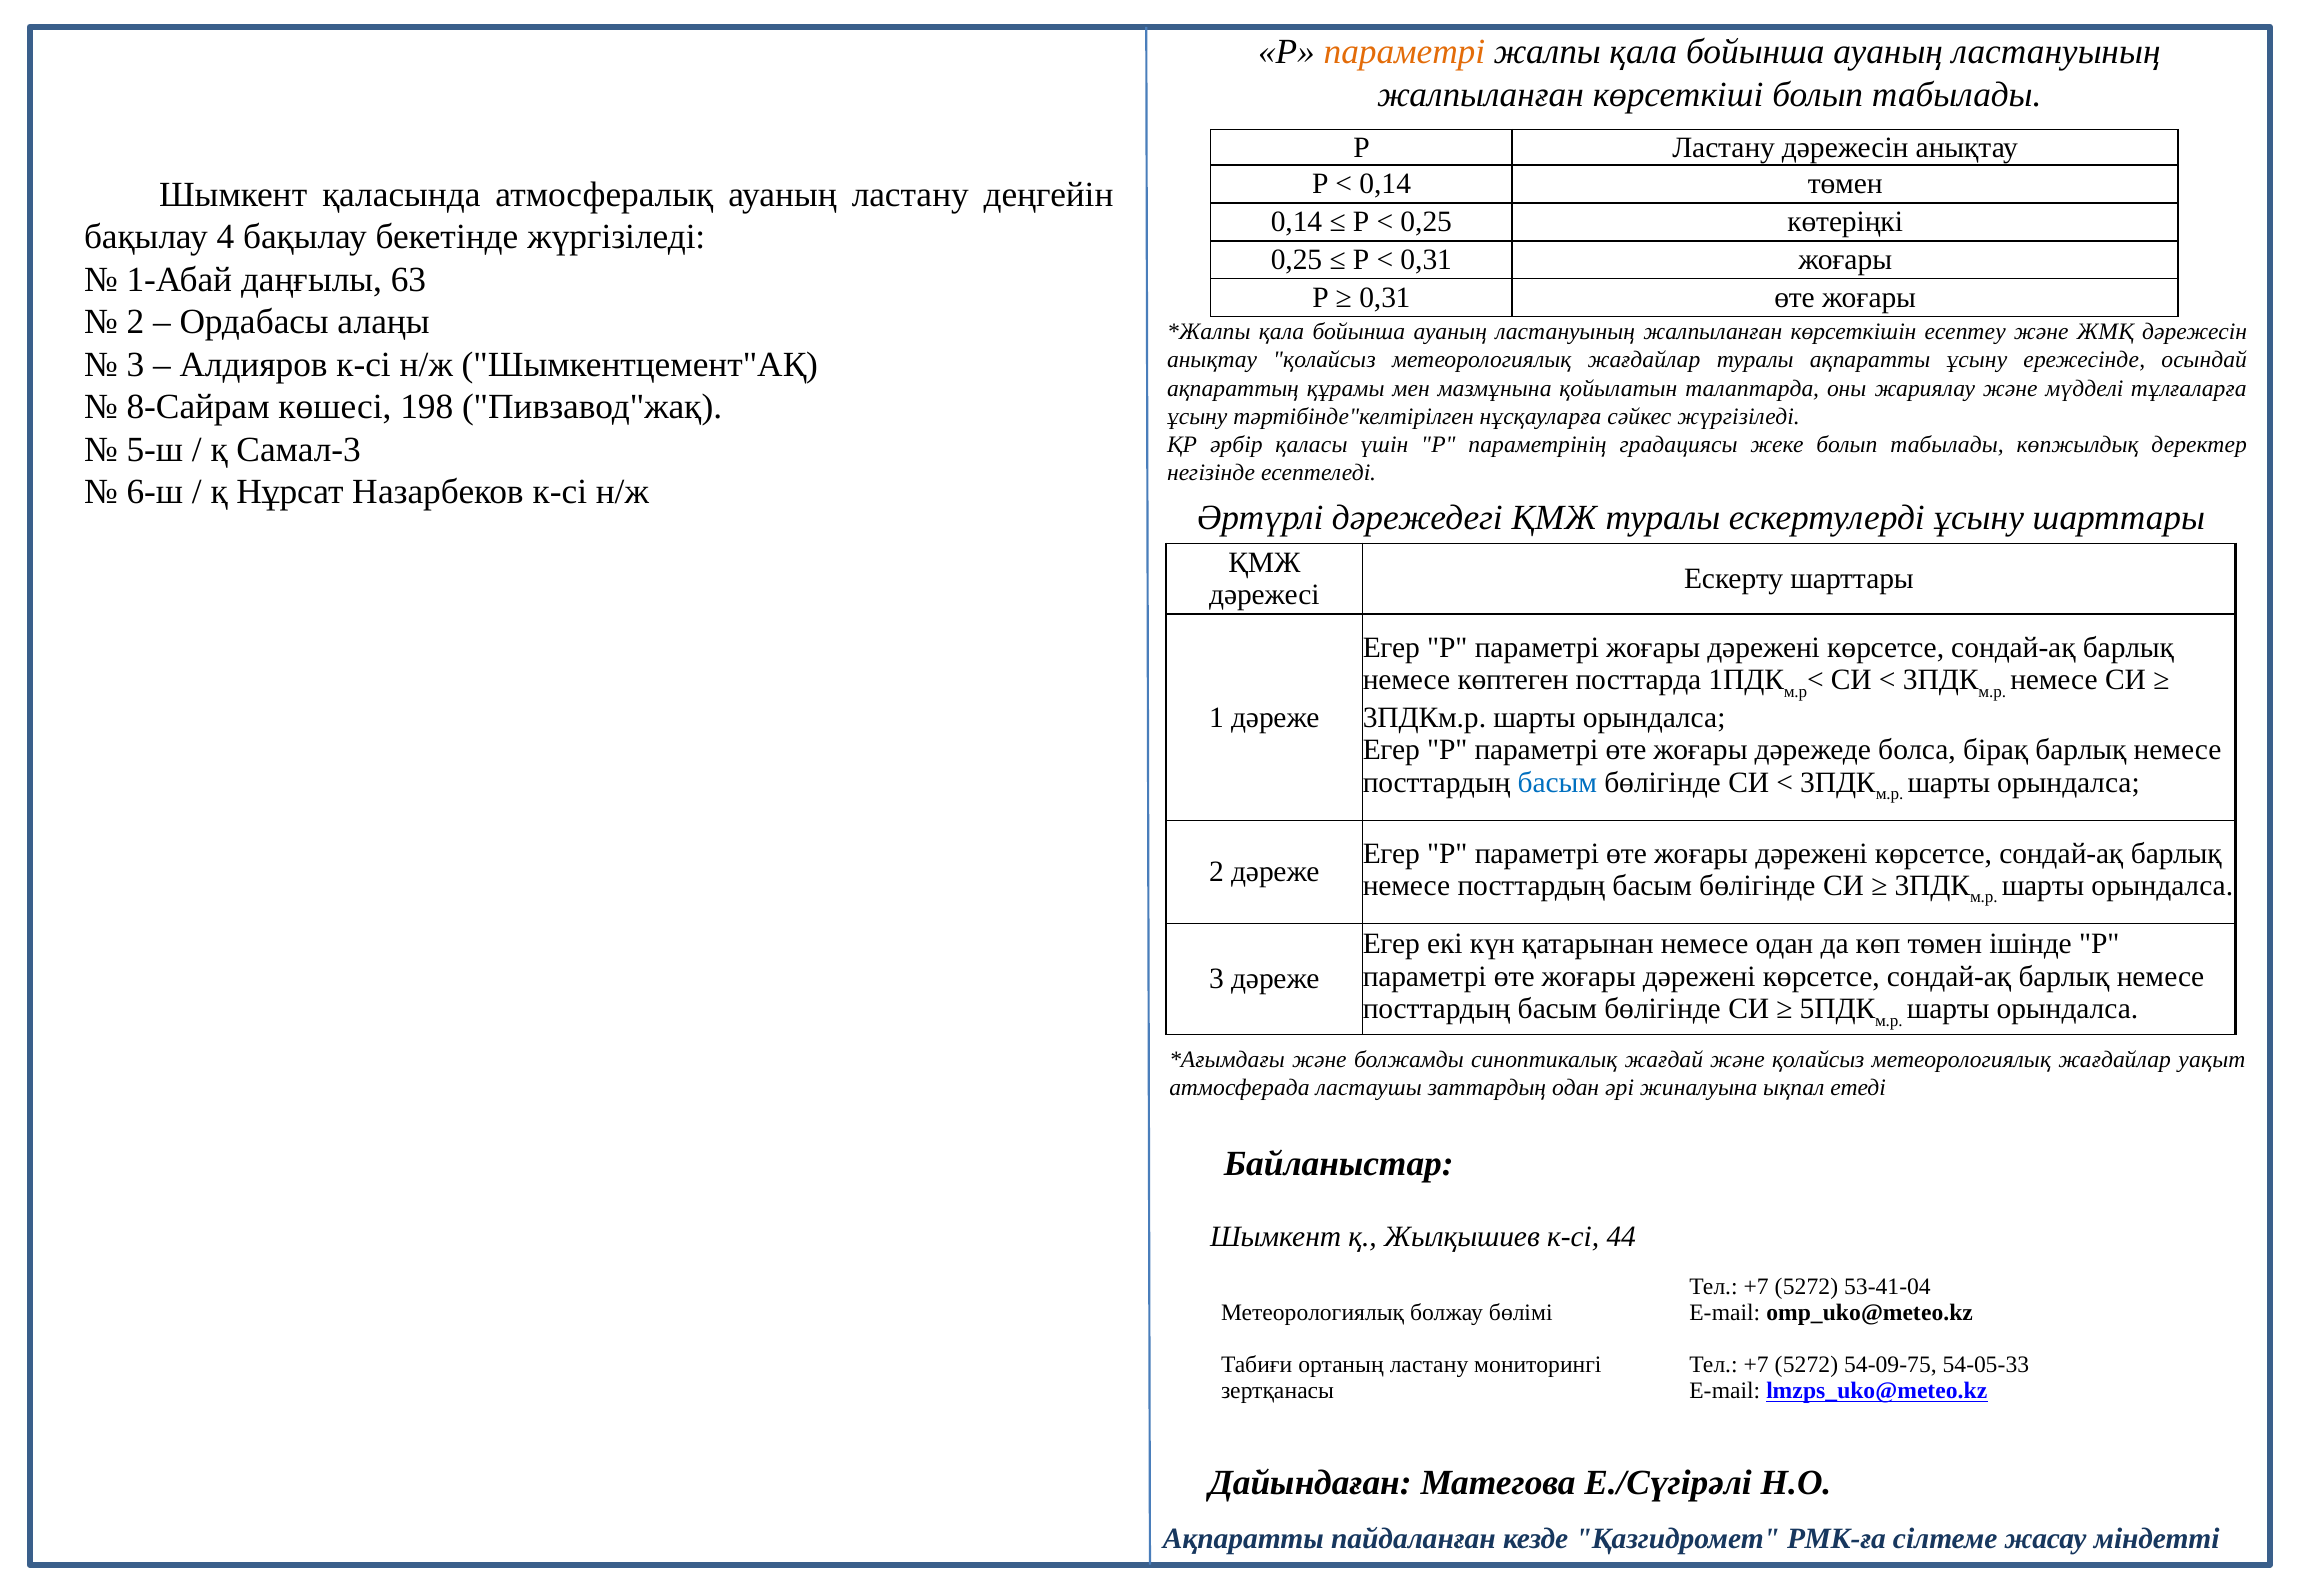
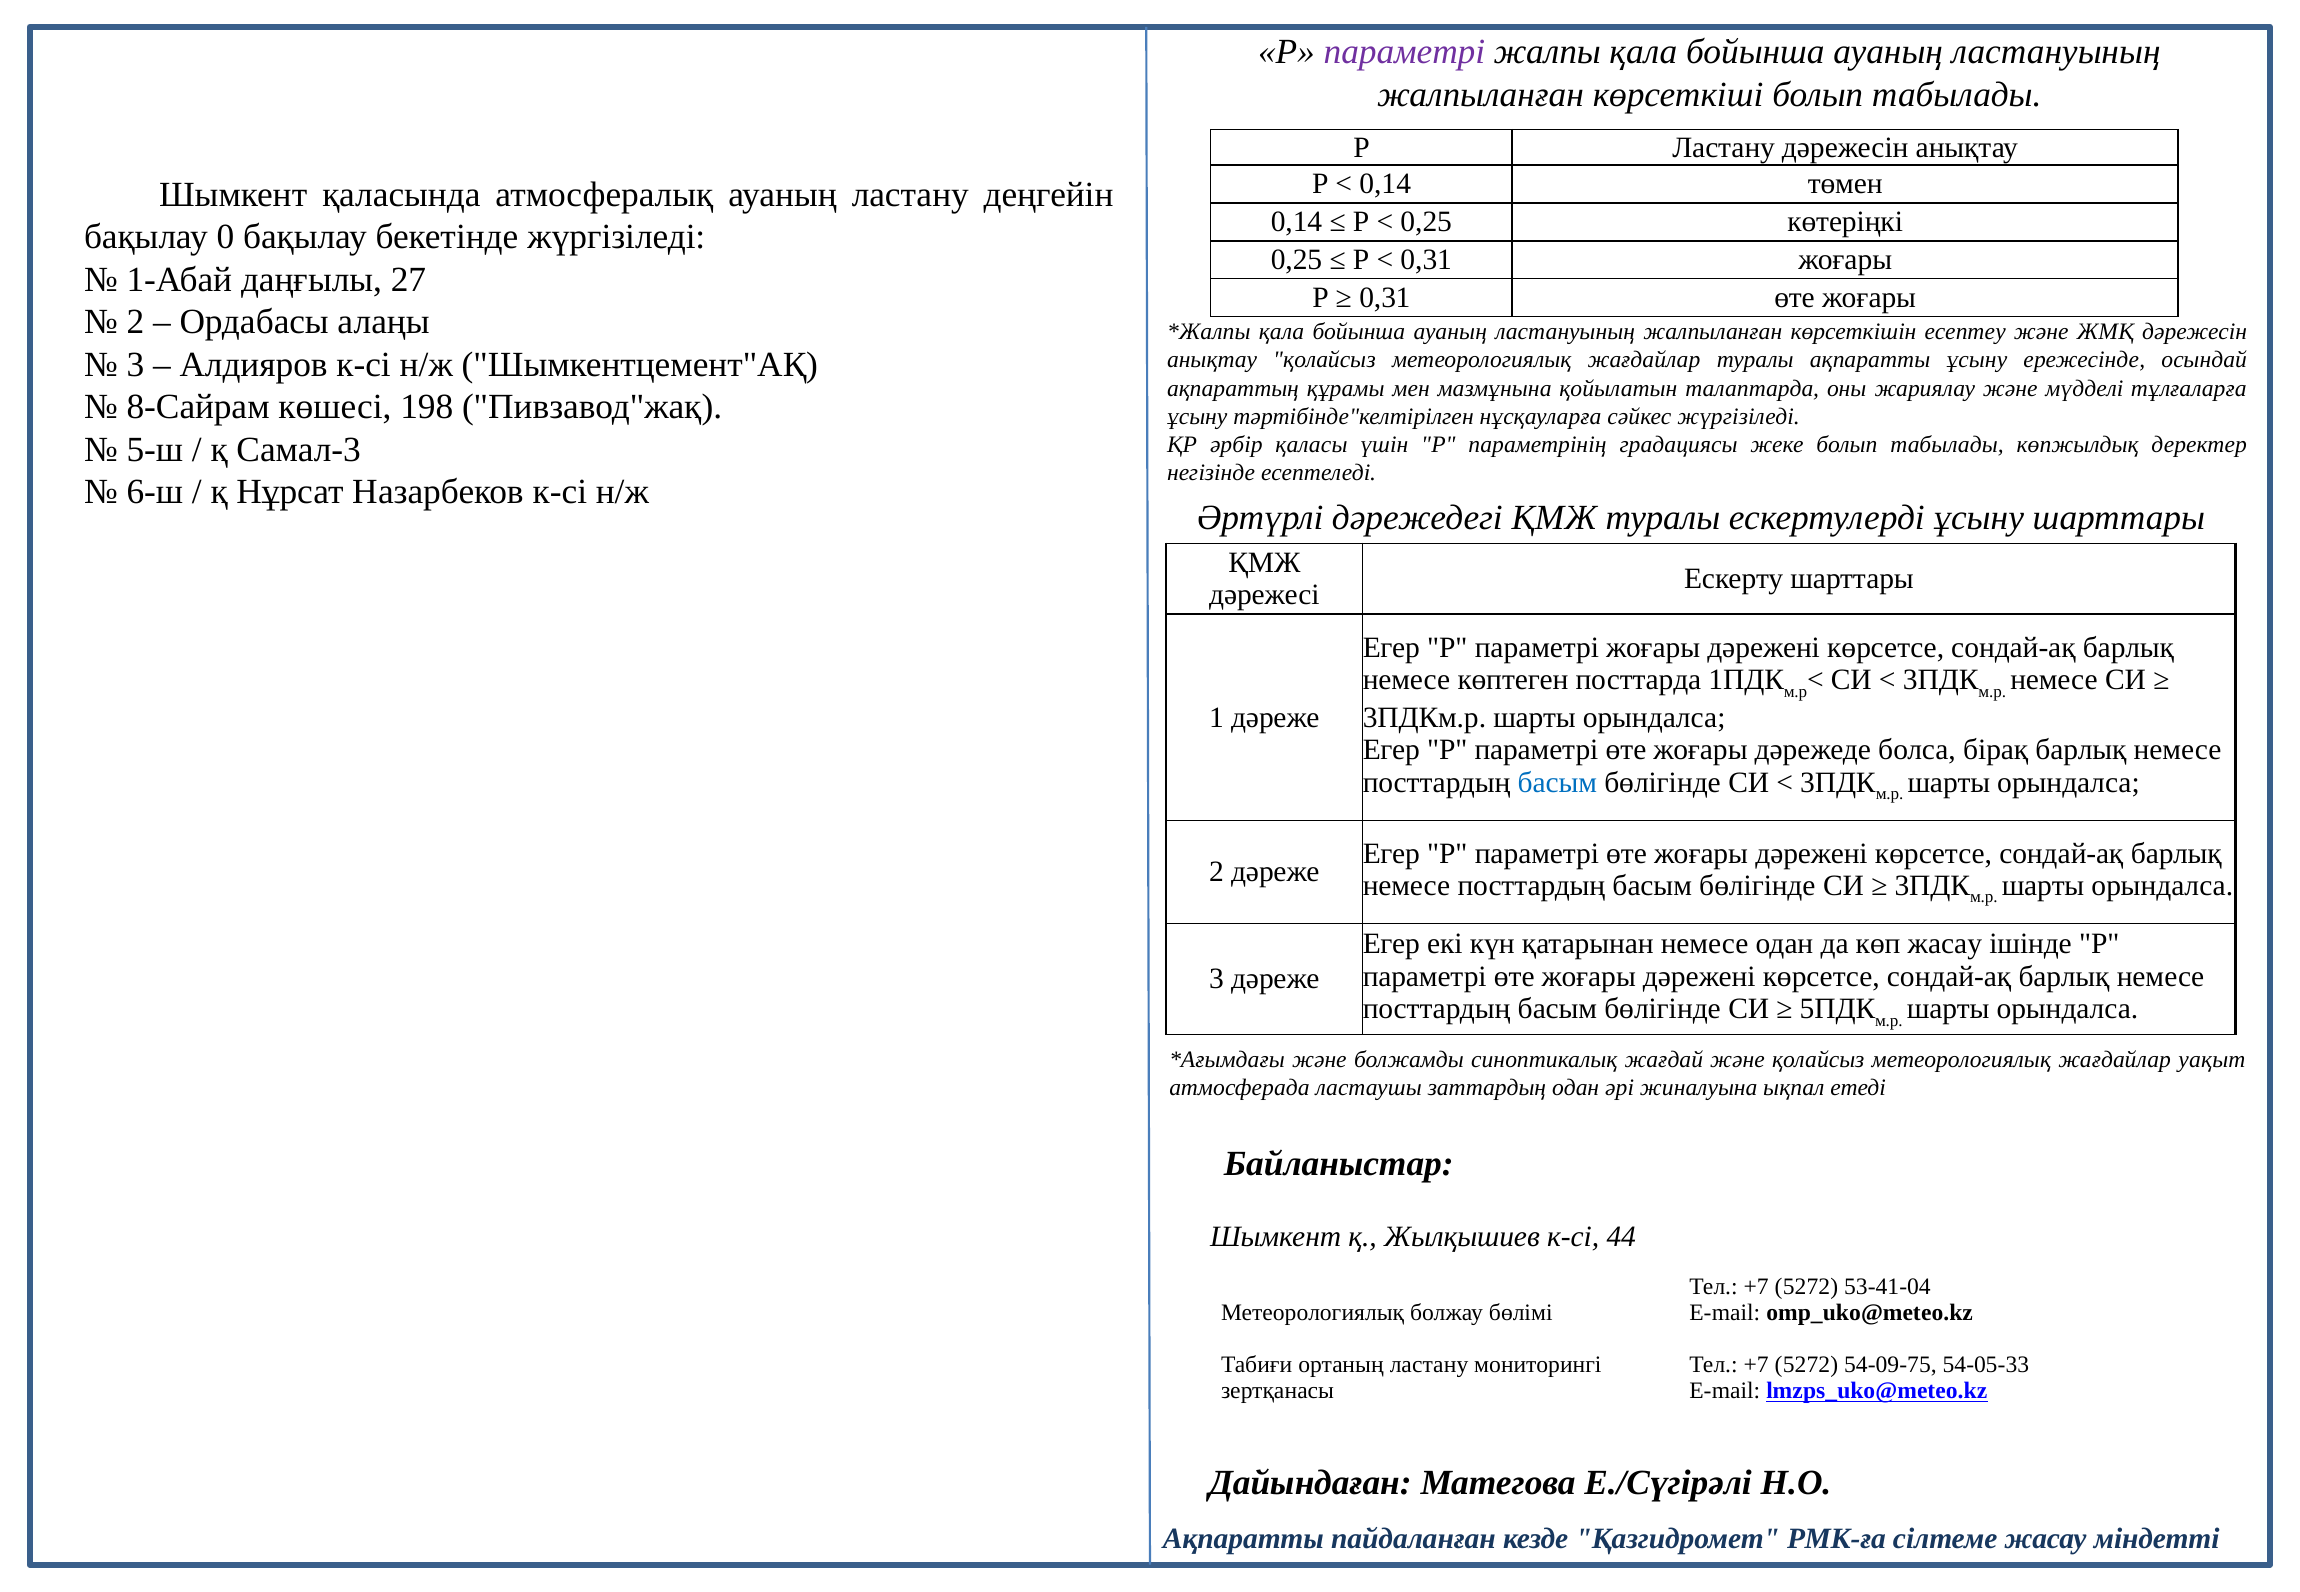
параметрі at (1404, 52) colour: orange -> purple
4: 4 -> 0
63: 63 -> 27
көп төмен: төмен -> жасау
